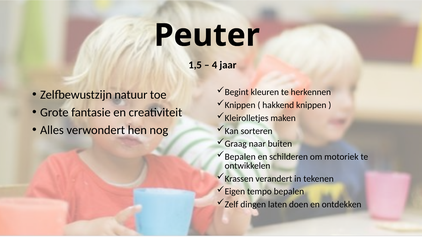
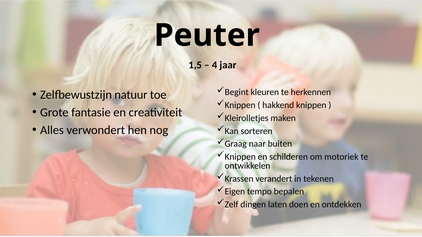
Bepalen at (240, 157): Bepalen -> Knippen
